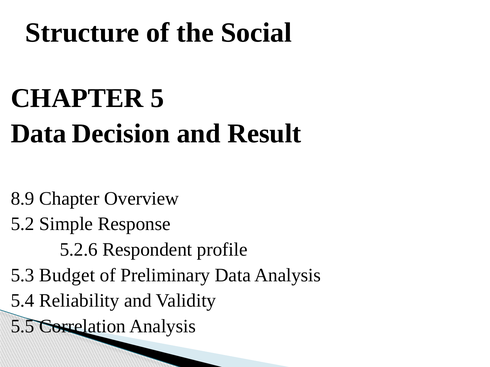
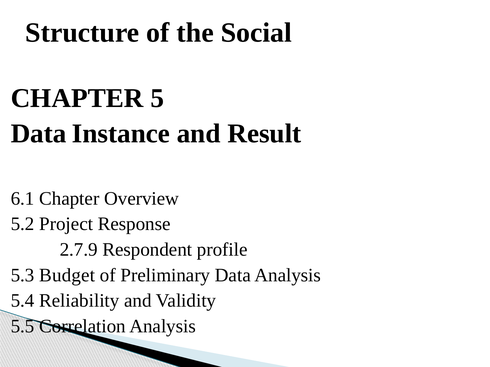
Decision: Decision -> Instance
8.9: 8.9 -> 6.1
Simple: Simple -> Project
5.2.6: 5.2.6 -> 2.7.9
